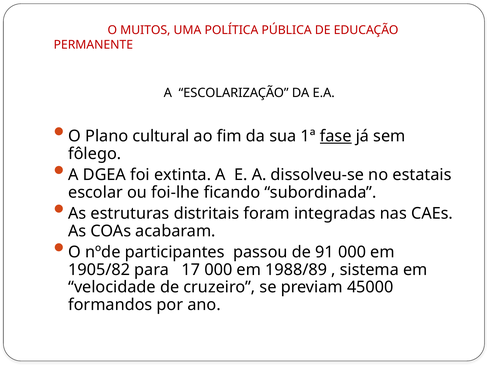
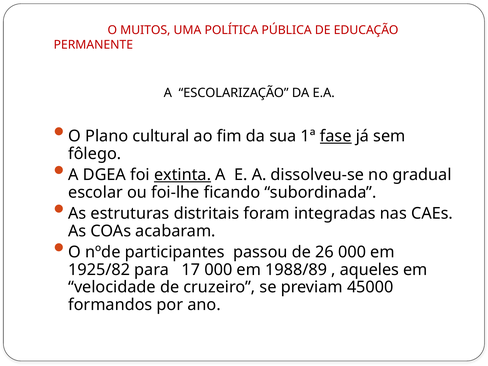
extinta underline: none -> present
estatais: estatais -> gradual
91: 91 -> 26
1905/82: 1905/82 -> 1925/82
sistema: sistema -> aqueles
